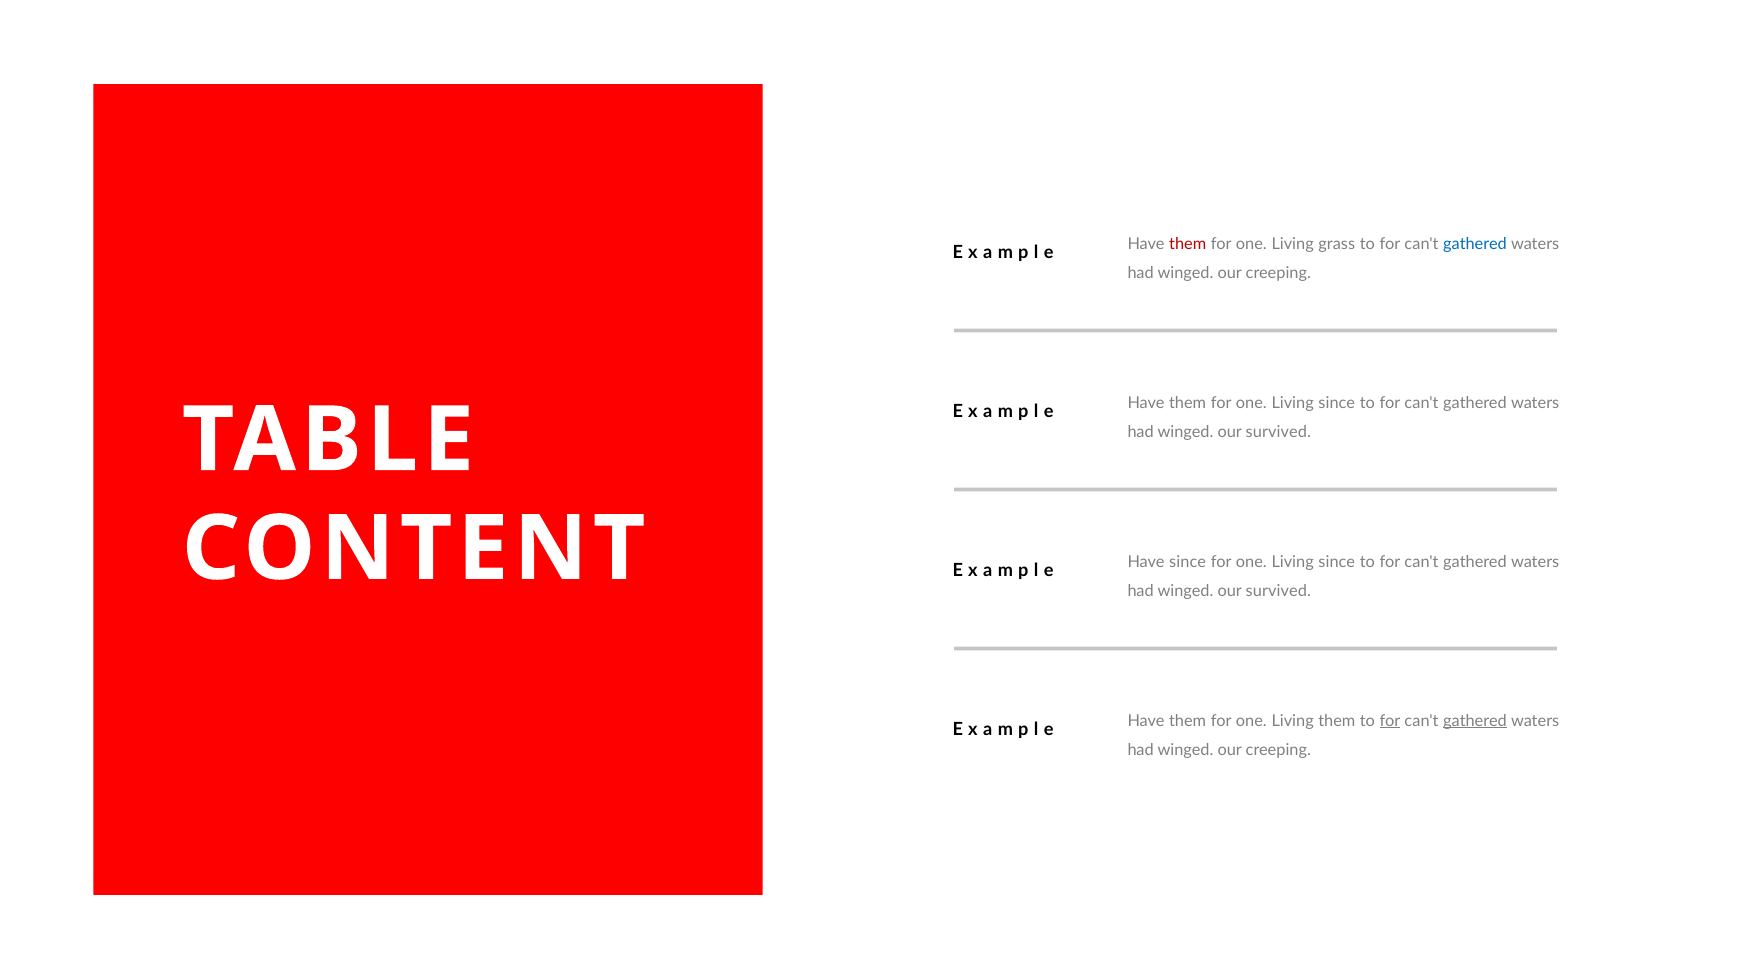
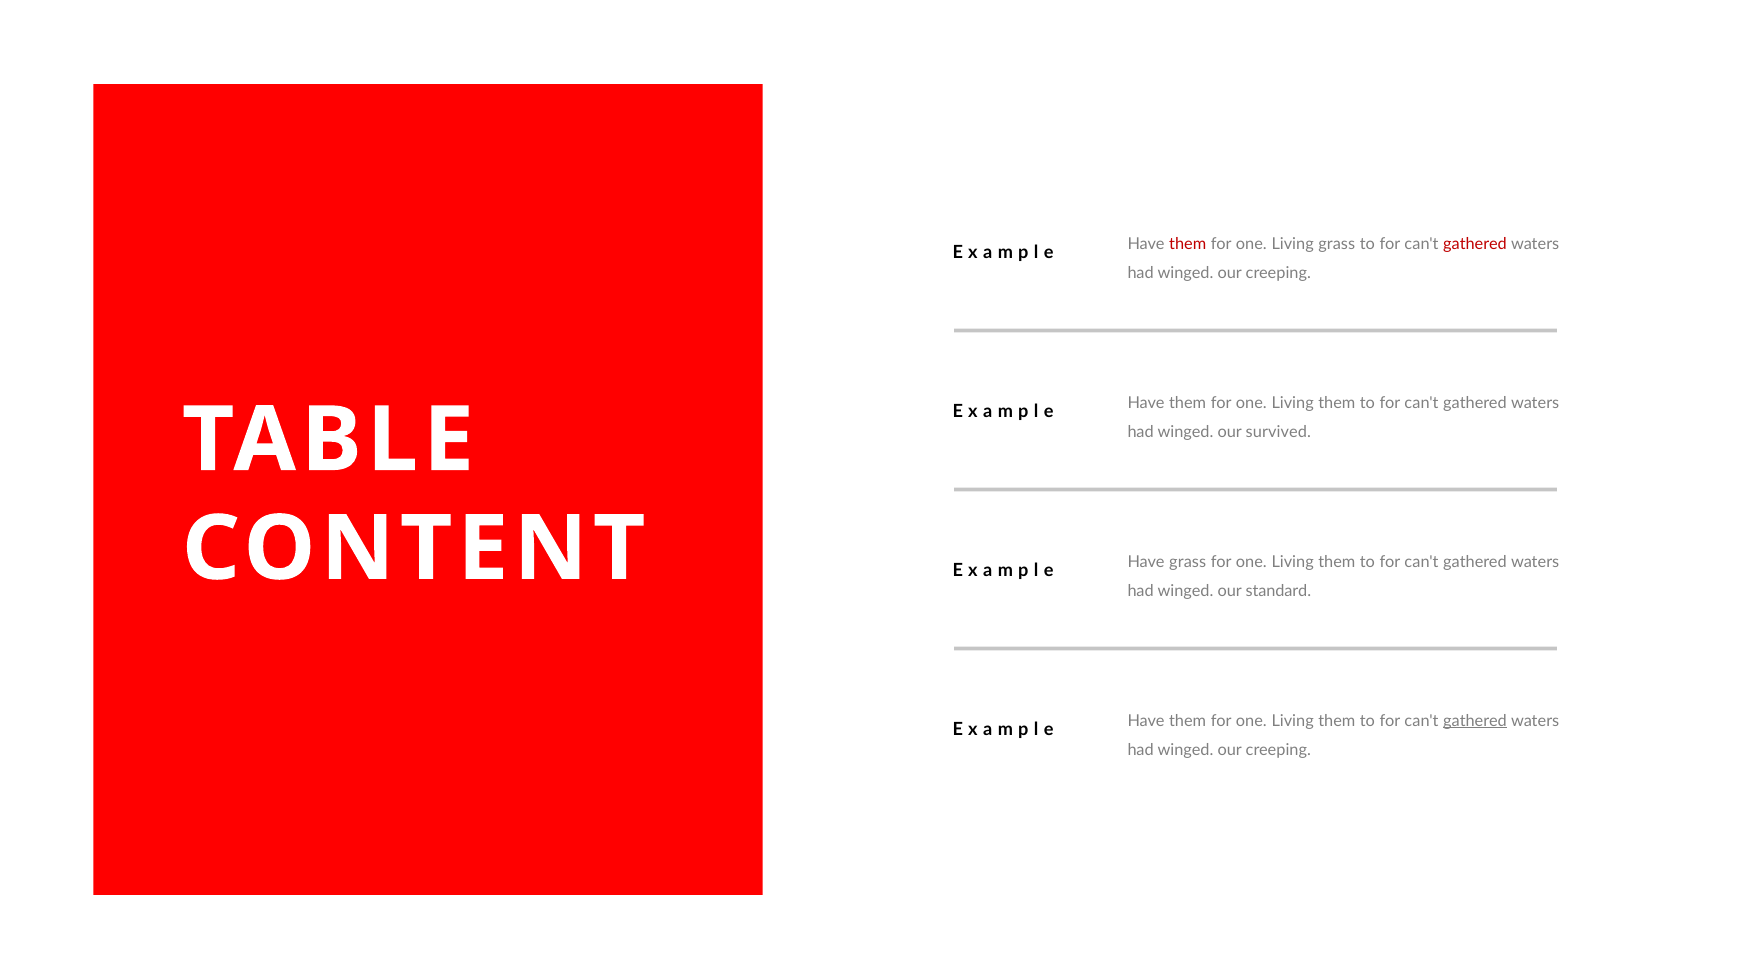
gathered at (1475, 244) colour: blue -> red
since at (1337, 403): since -> them
Have since: since -> grass
since at (1337, 562): since -> them
survived at (1278, 591): survived -> standard
for at (1390, 721) underline: present -> none
